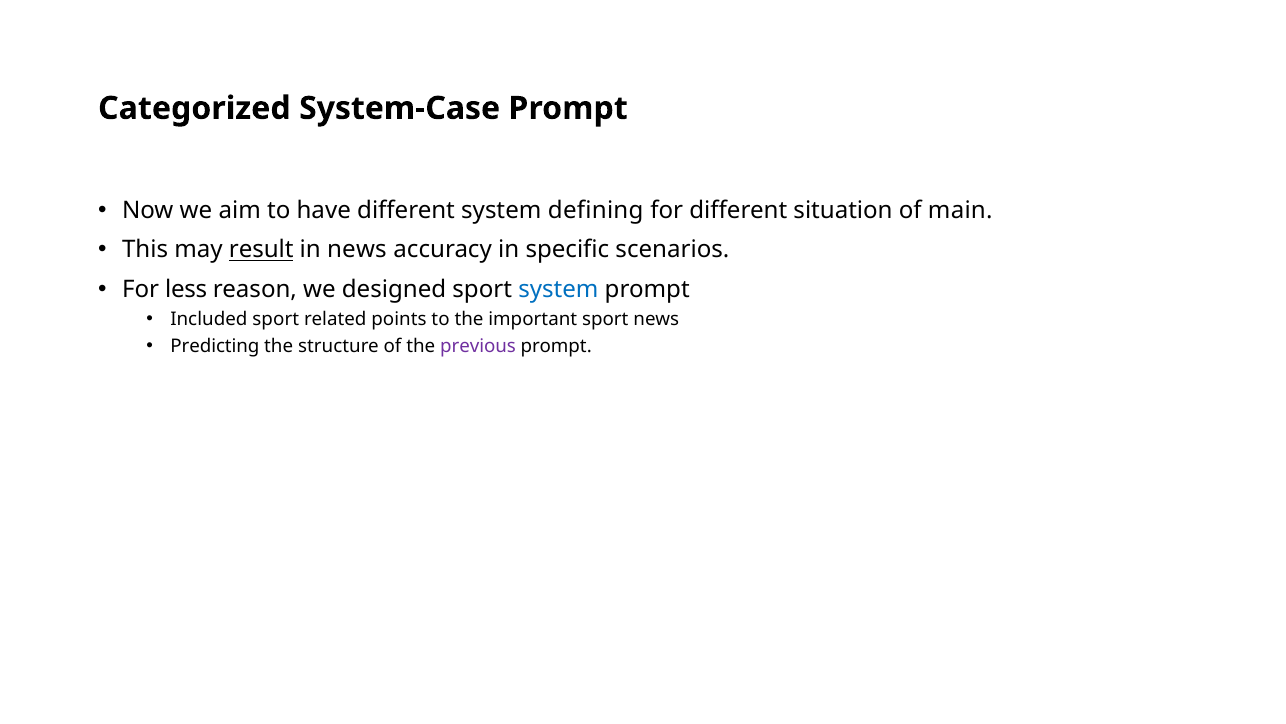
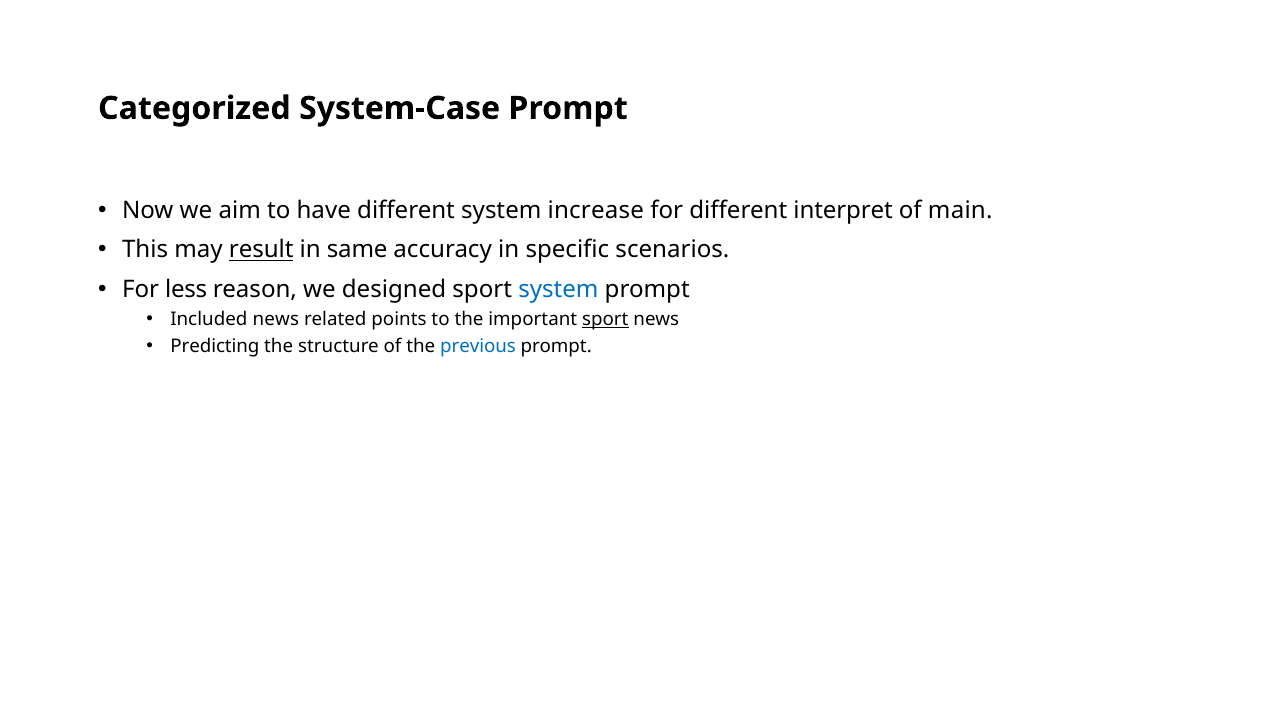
defining: defining -> increase
situation: situation -> interpret
in news: news -> same
Included sport: sport -> news
sport at (605, 319) underline: none -> present
previous colour: purple -> blue
